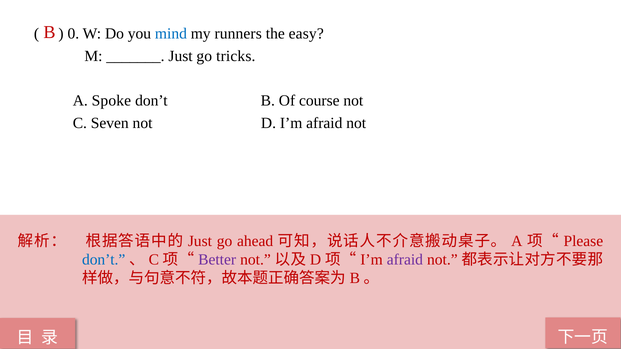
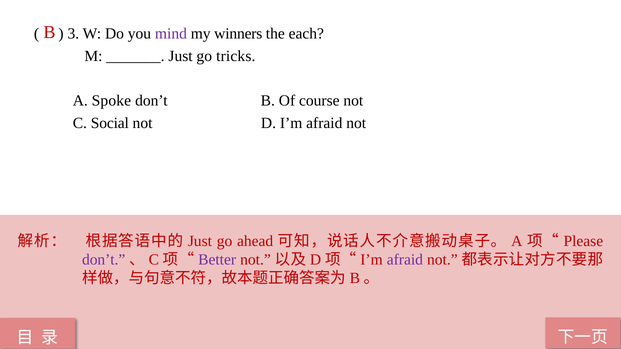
0: 0 -> 3
mind colour: blue -> purple
runners: runners -> winners
easy: easy -> each
Seven: Seven -> Social
don’t at (104, 260) colour: blue -> purple
